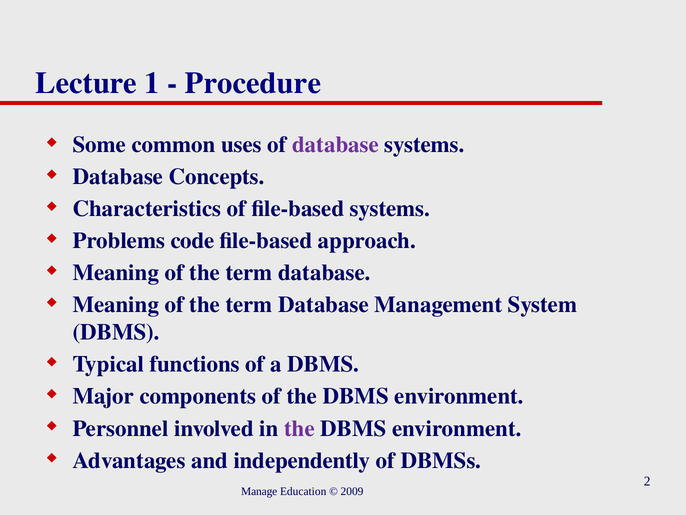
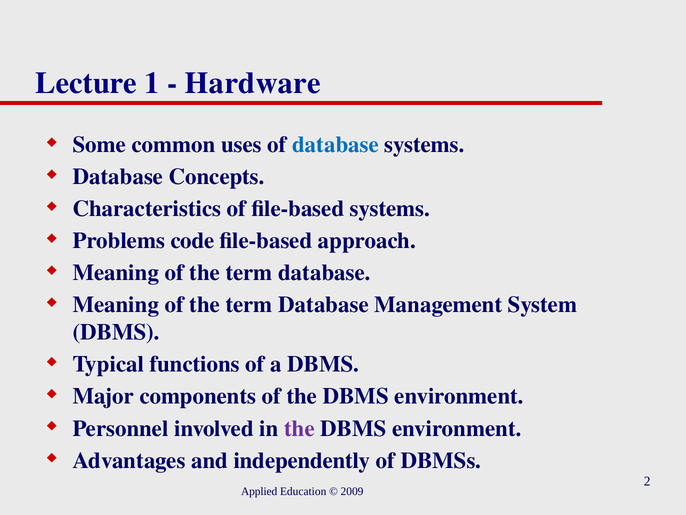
Procedure: Procedure -> Hardware
database at (336, 145) colour: purple -> blue
Manage: Manage -> Applied
